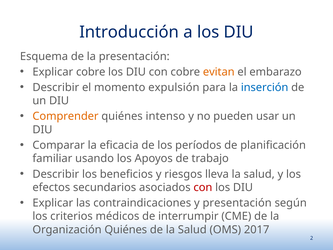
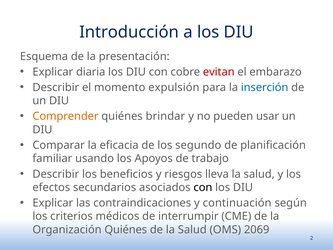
Explicar cobre: cobre -> diaria
evitan colour: orange -> red
intenso: intenso -> brindar
períodos: períodos -> segundo
con at (203, 187) colour: red -> black
y presentación: presentación -> continuación
2017: 2017 -> 2069
